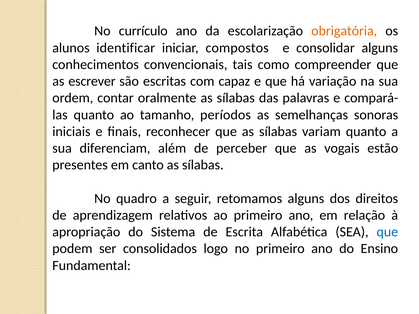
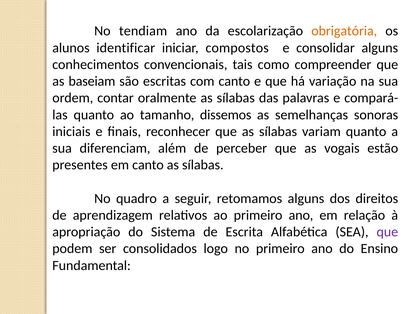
currículo: currículo -> tendiam
escrever: escrever -> baseiam
com capaz: capaz -> canto
períodos: períodos -> dissemos
que at (387, 232) colour: blue -> purple
